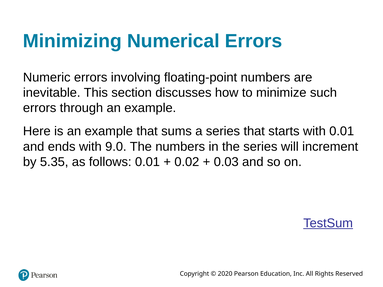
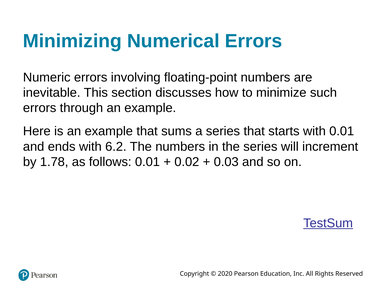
9.0: 9.0 -> 6.2
5.35: 5.35 -> 1.78
